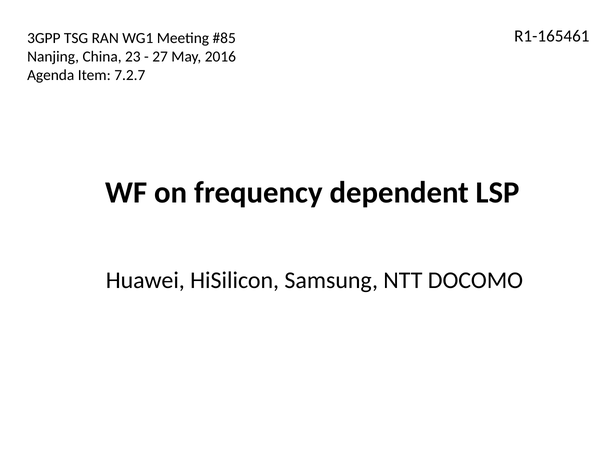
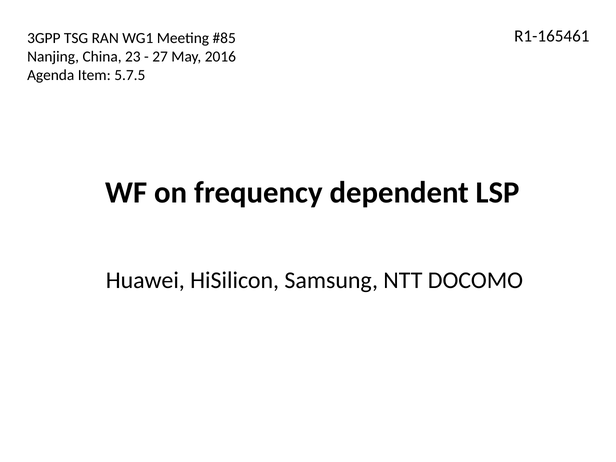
7.2.7: 7.2.7 -> 5.7.5
